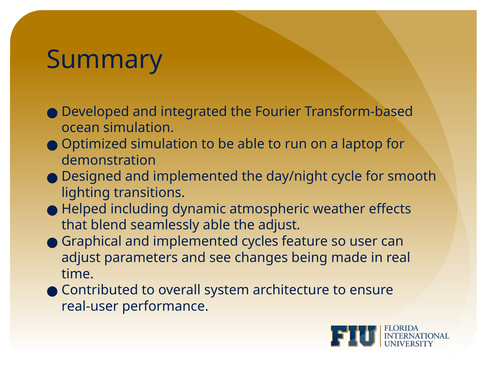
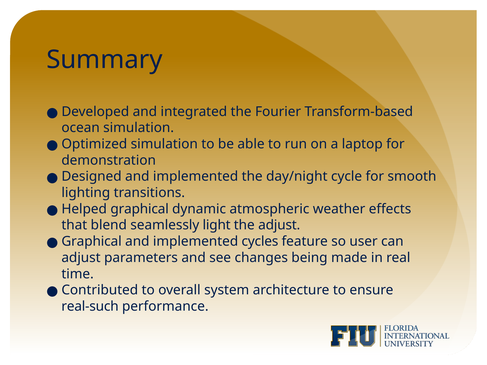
Helped including: including -> graphical
seamlessly able: able -> light
real‑user: real‑user -> real‑such
